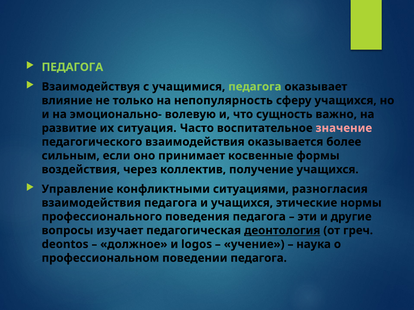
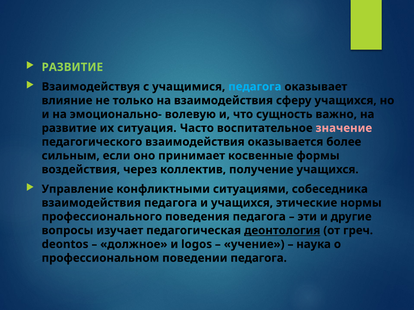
ПЕДАГОГА at (72, 67): ПЕДАГОГА -> РАЗВИТИЕ
педагога at (255, 87) colour: light green -> light blue
на непопулярность: непопулярность -> взаимодействия
разногласия: разногласия -> собеседника
